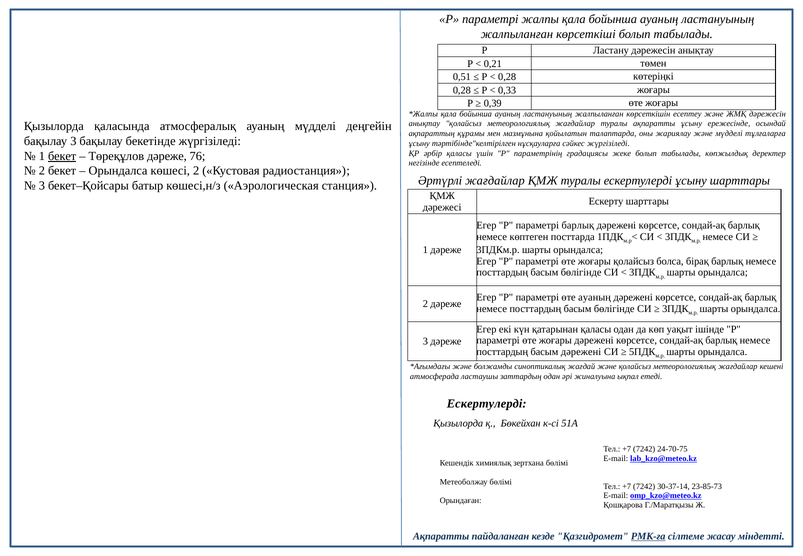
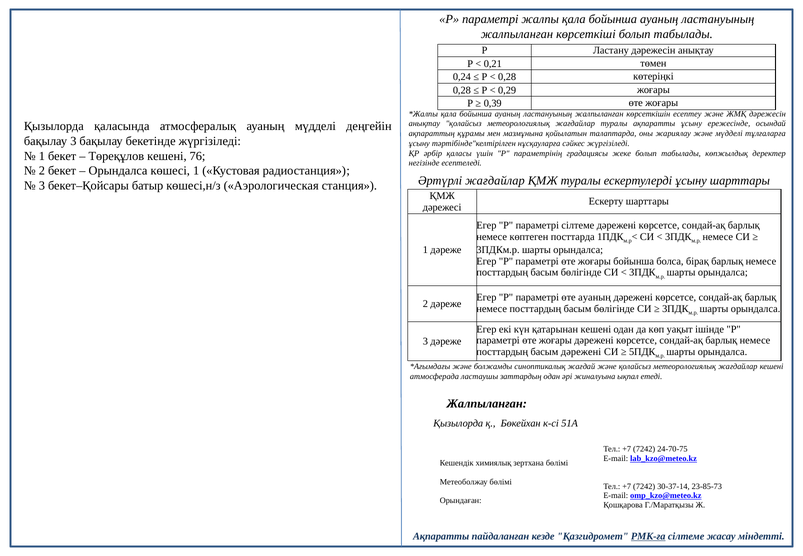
0,51: 0,51 -> 0,24
0,33: 0,33 -> 0,29
бекет at (62, 156) underline: present -> none
Төреқұлов дәреже: дәреже -> кешені
көшесі 2: 2 -> 1
параметрі барлық: барлық -> сілтеме
жоғары қолайсыз: қолайсыз -> бойынша
қатарынан қаласы: қаласы -> кешені
Ескертулерді at (487, 404): Ескертулерді -> Жалпыланған
